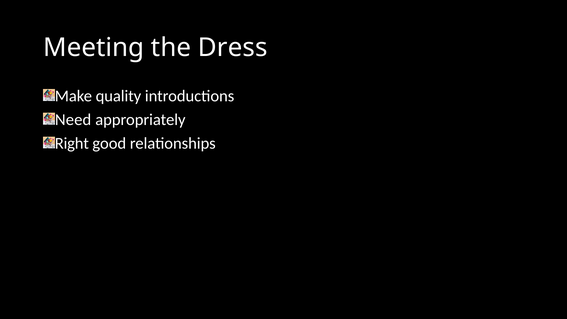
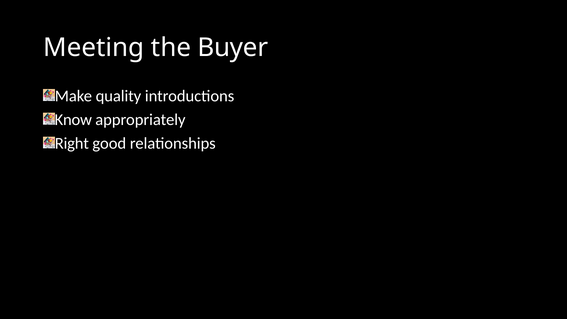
Dress: Dress -> Buyer
Need: Need -> Know
